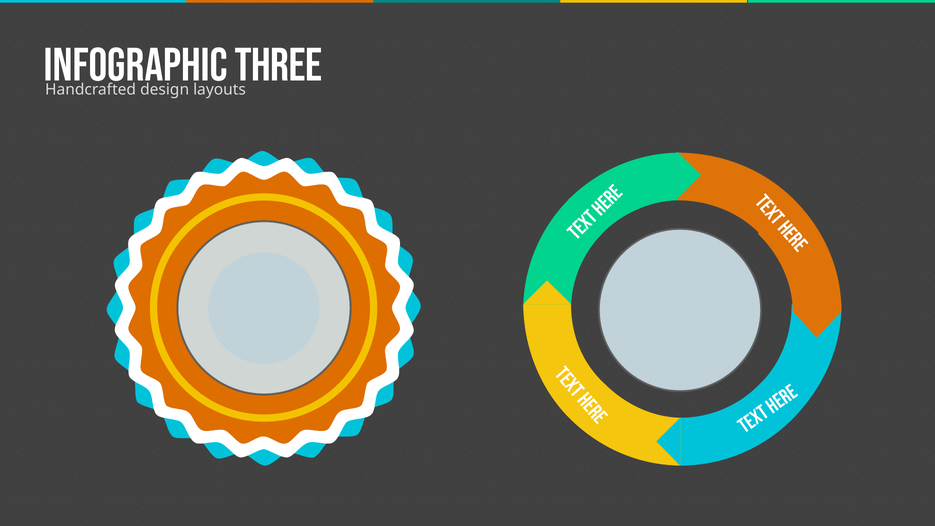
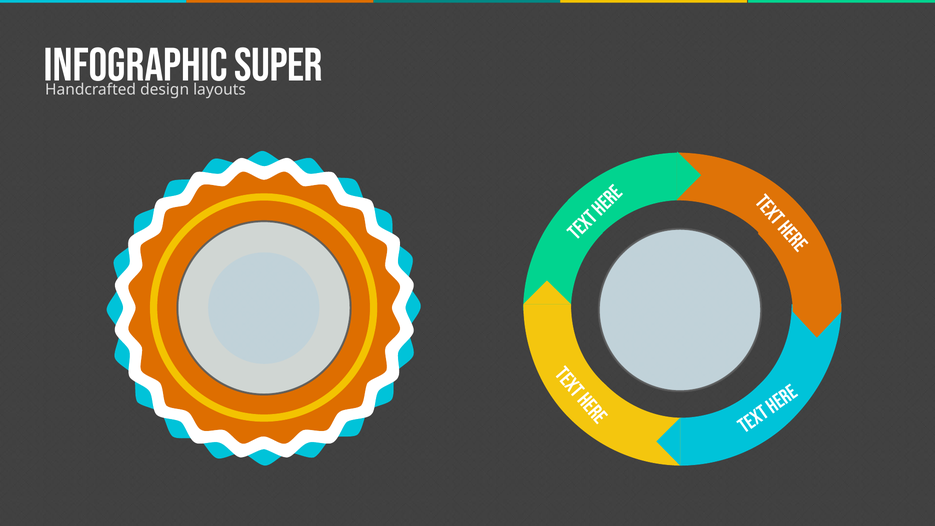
THREE: THREE -> SUPER
